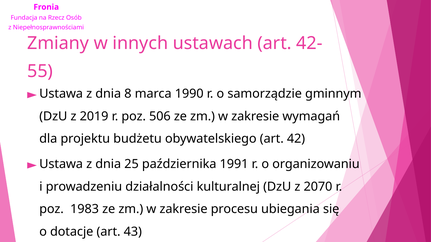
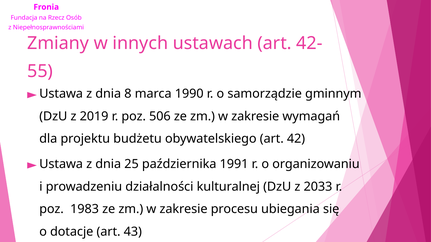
2070: 2070 -> 2033
